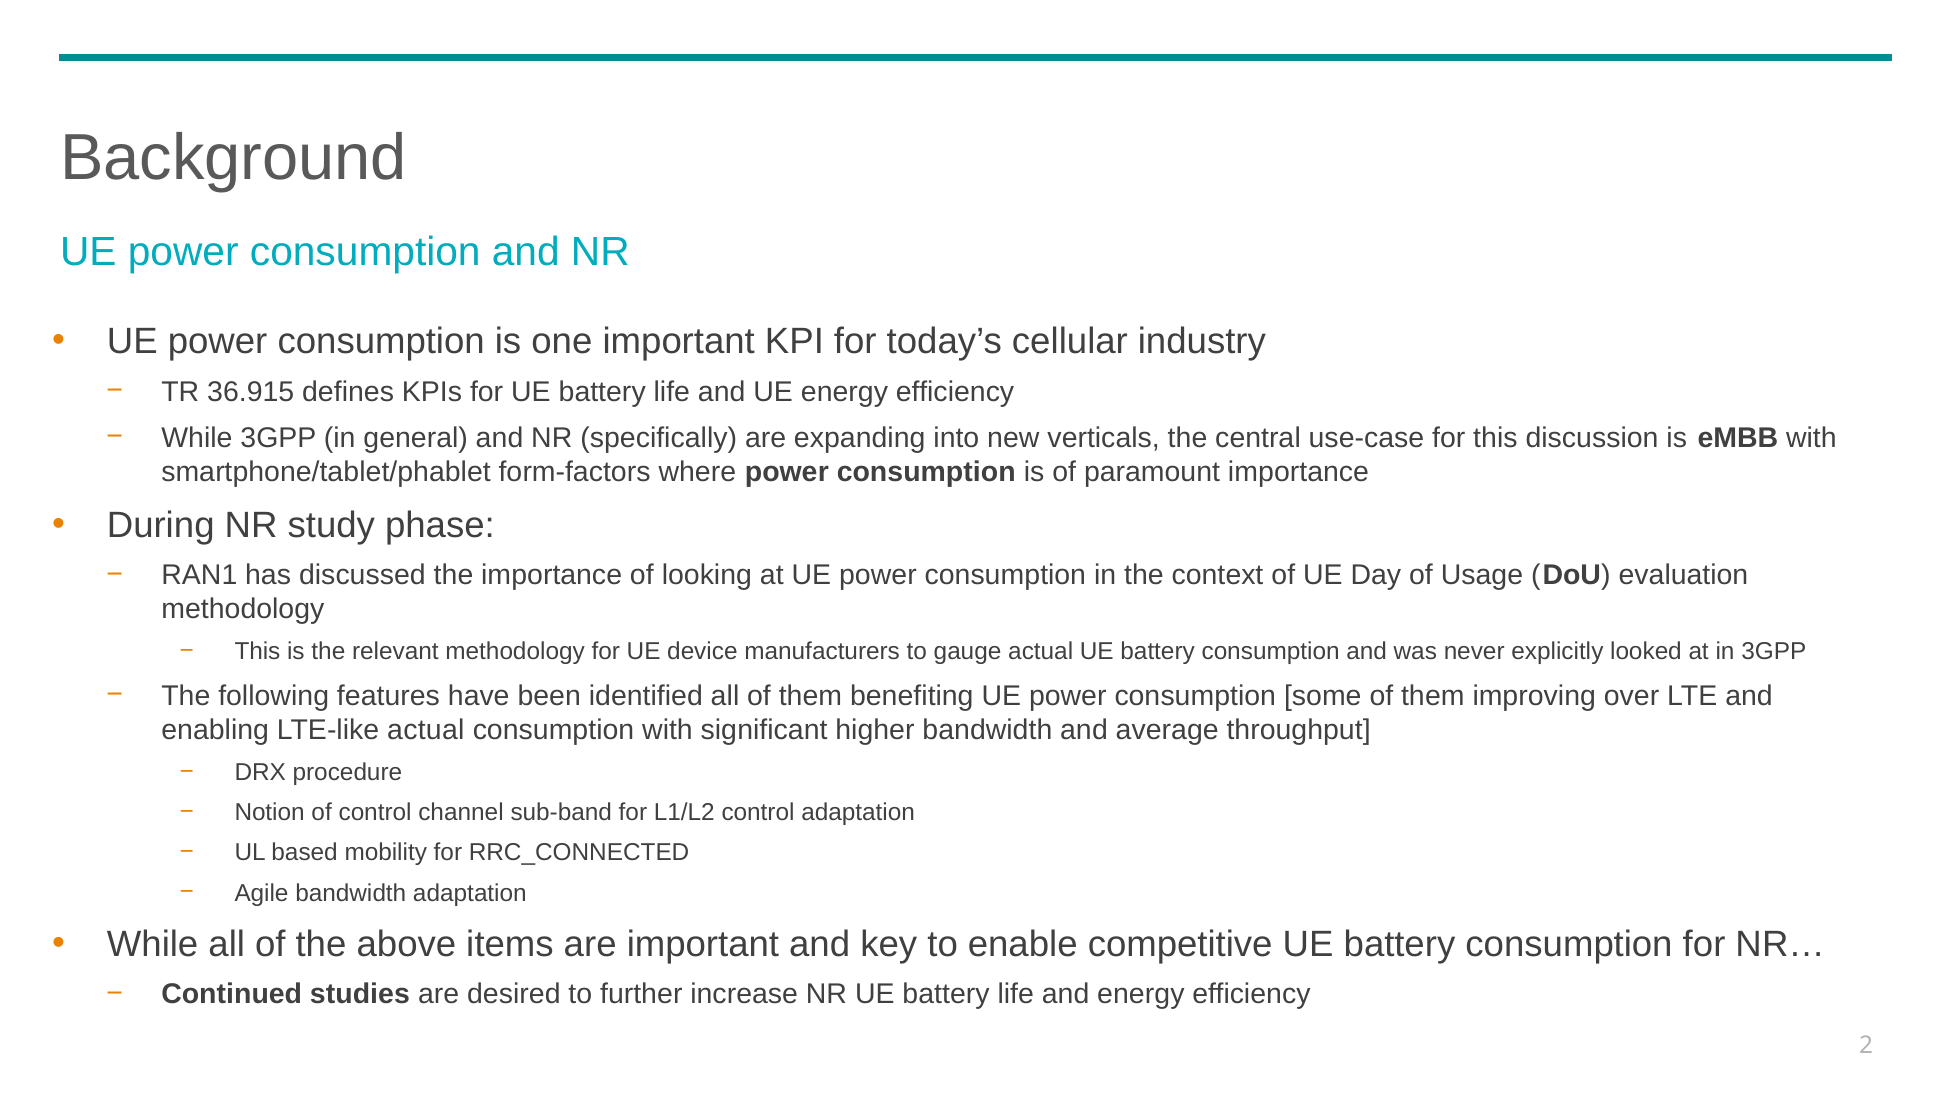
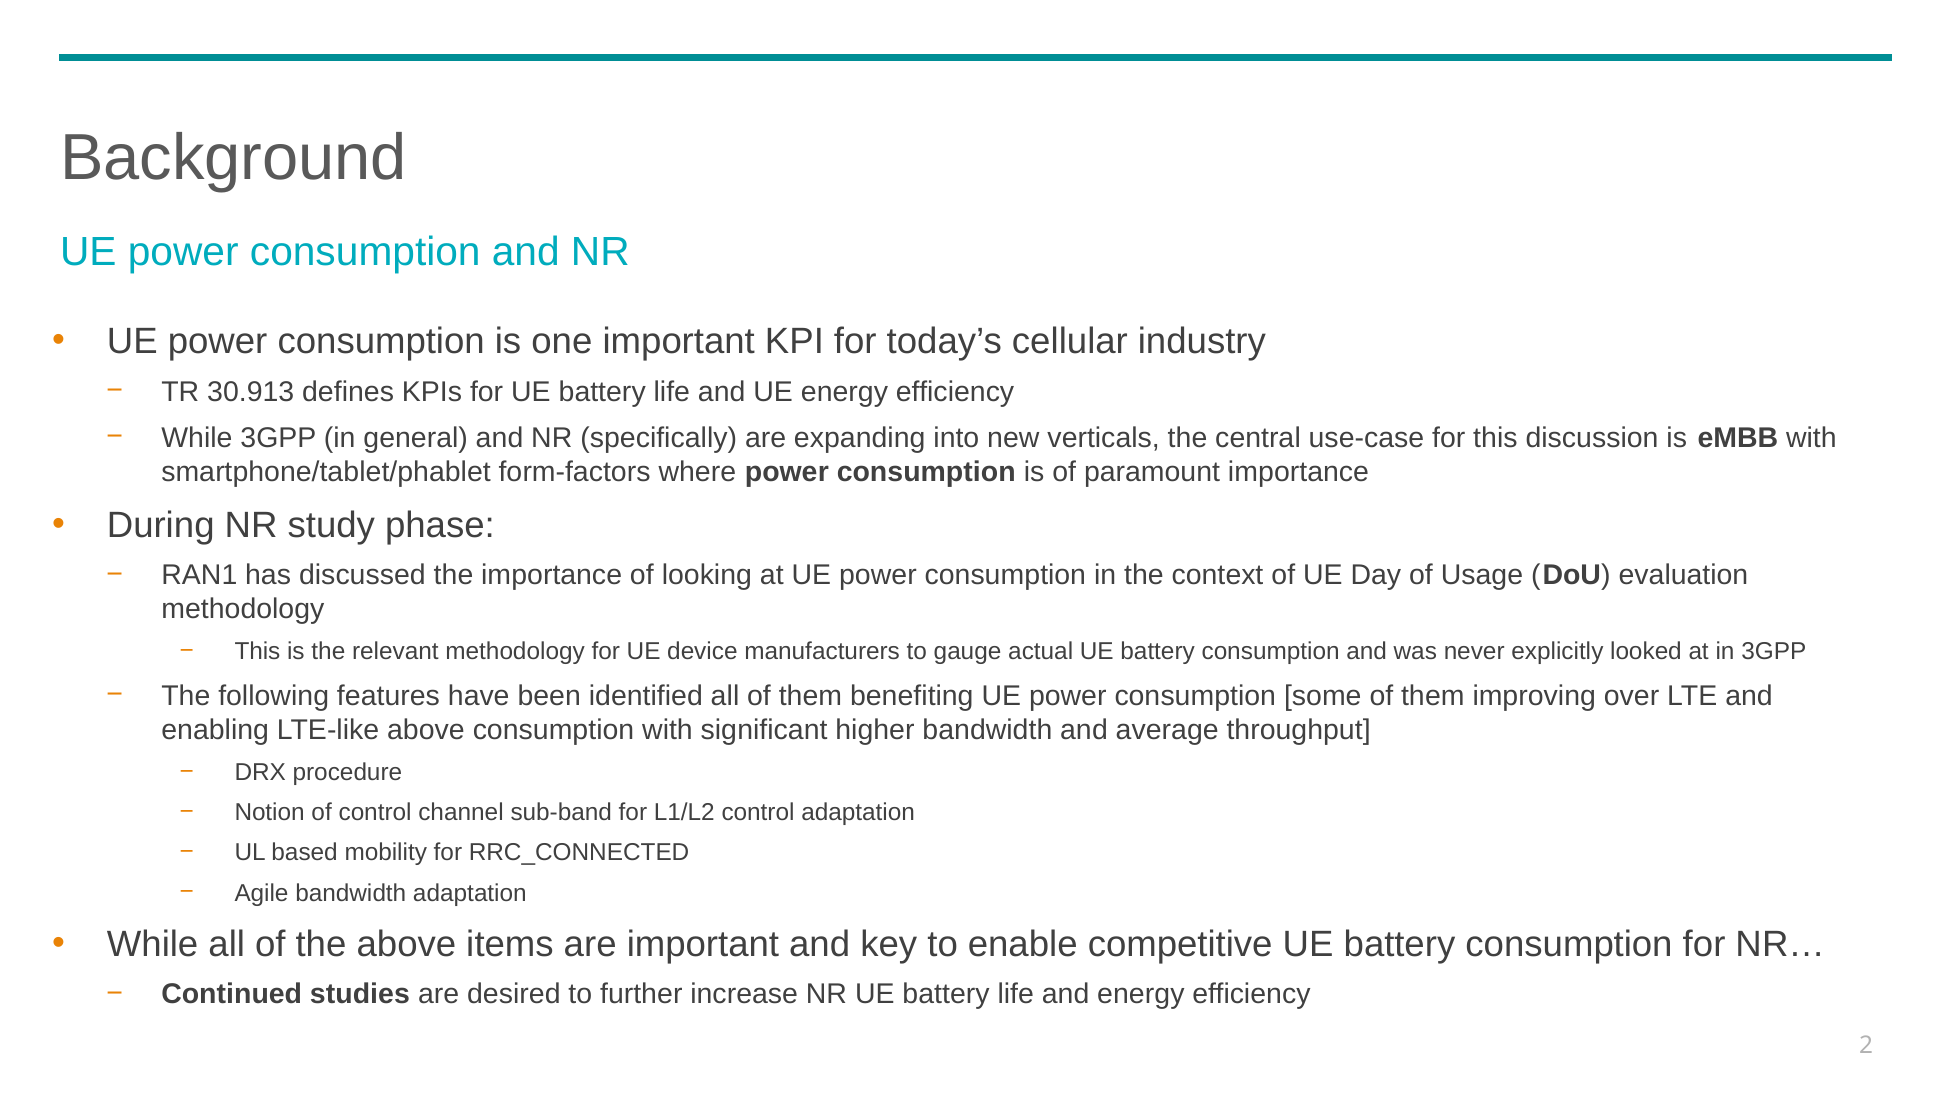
36.915: 36.915 -> 30.913
LTE-like actual: actual -> above
